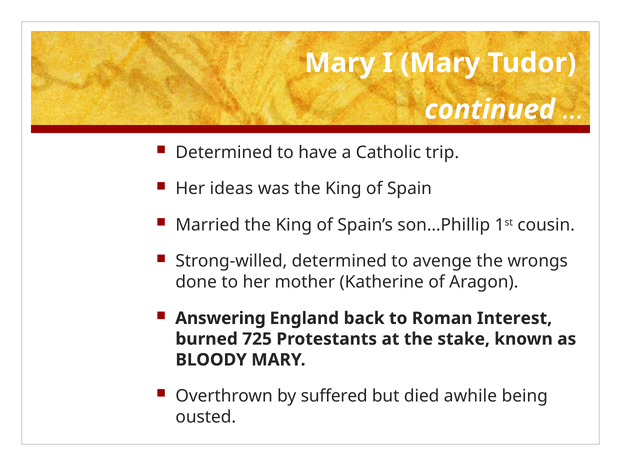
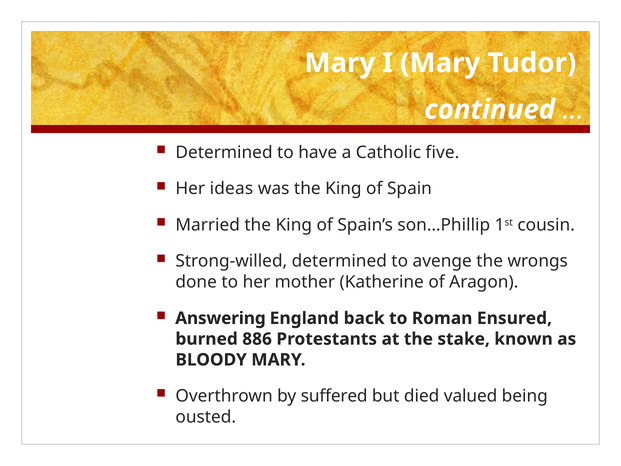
trip: trip -> five
Interest: Interest -> Ensured
725: 725 -> 886
awhile: awhile -> valued
